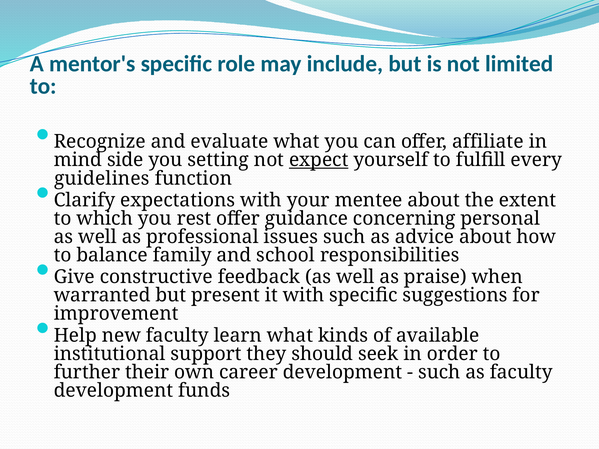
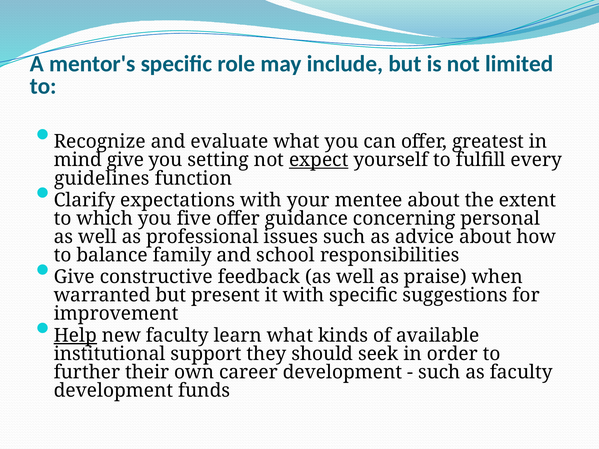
affiliate: affiliate -> greatest
mind side: side -> give
rest: rest -> five
Help underline: none -> present
